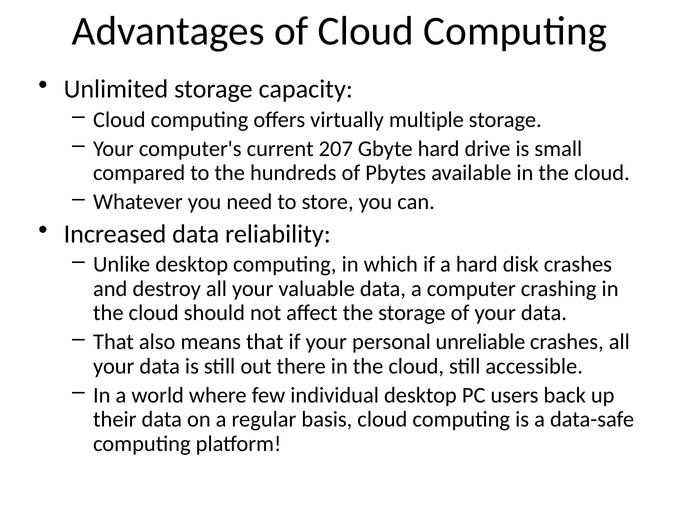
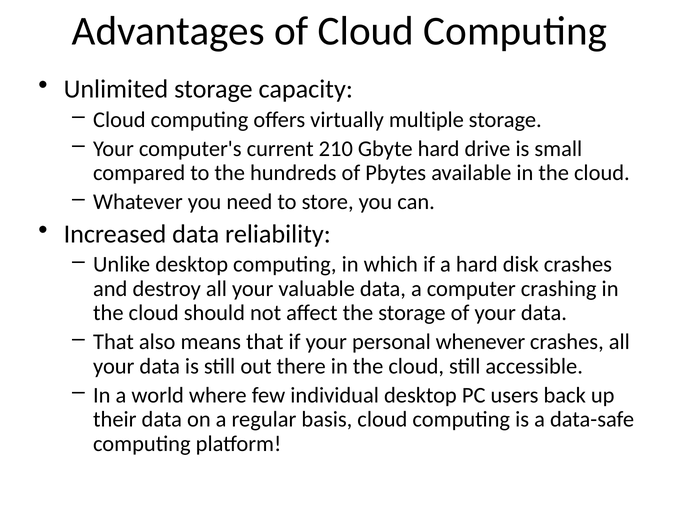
207: 207 -> 210
unreliable: unreliable -> whenever
